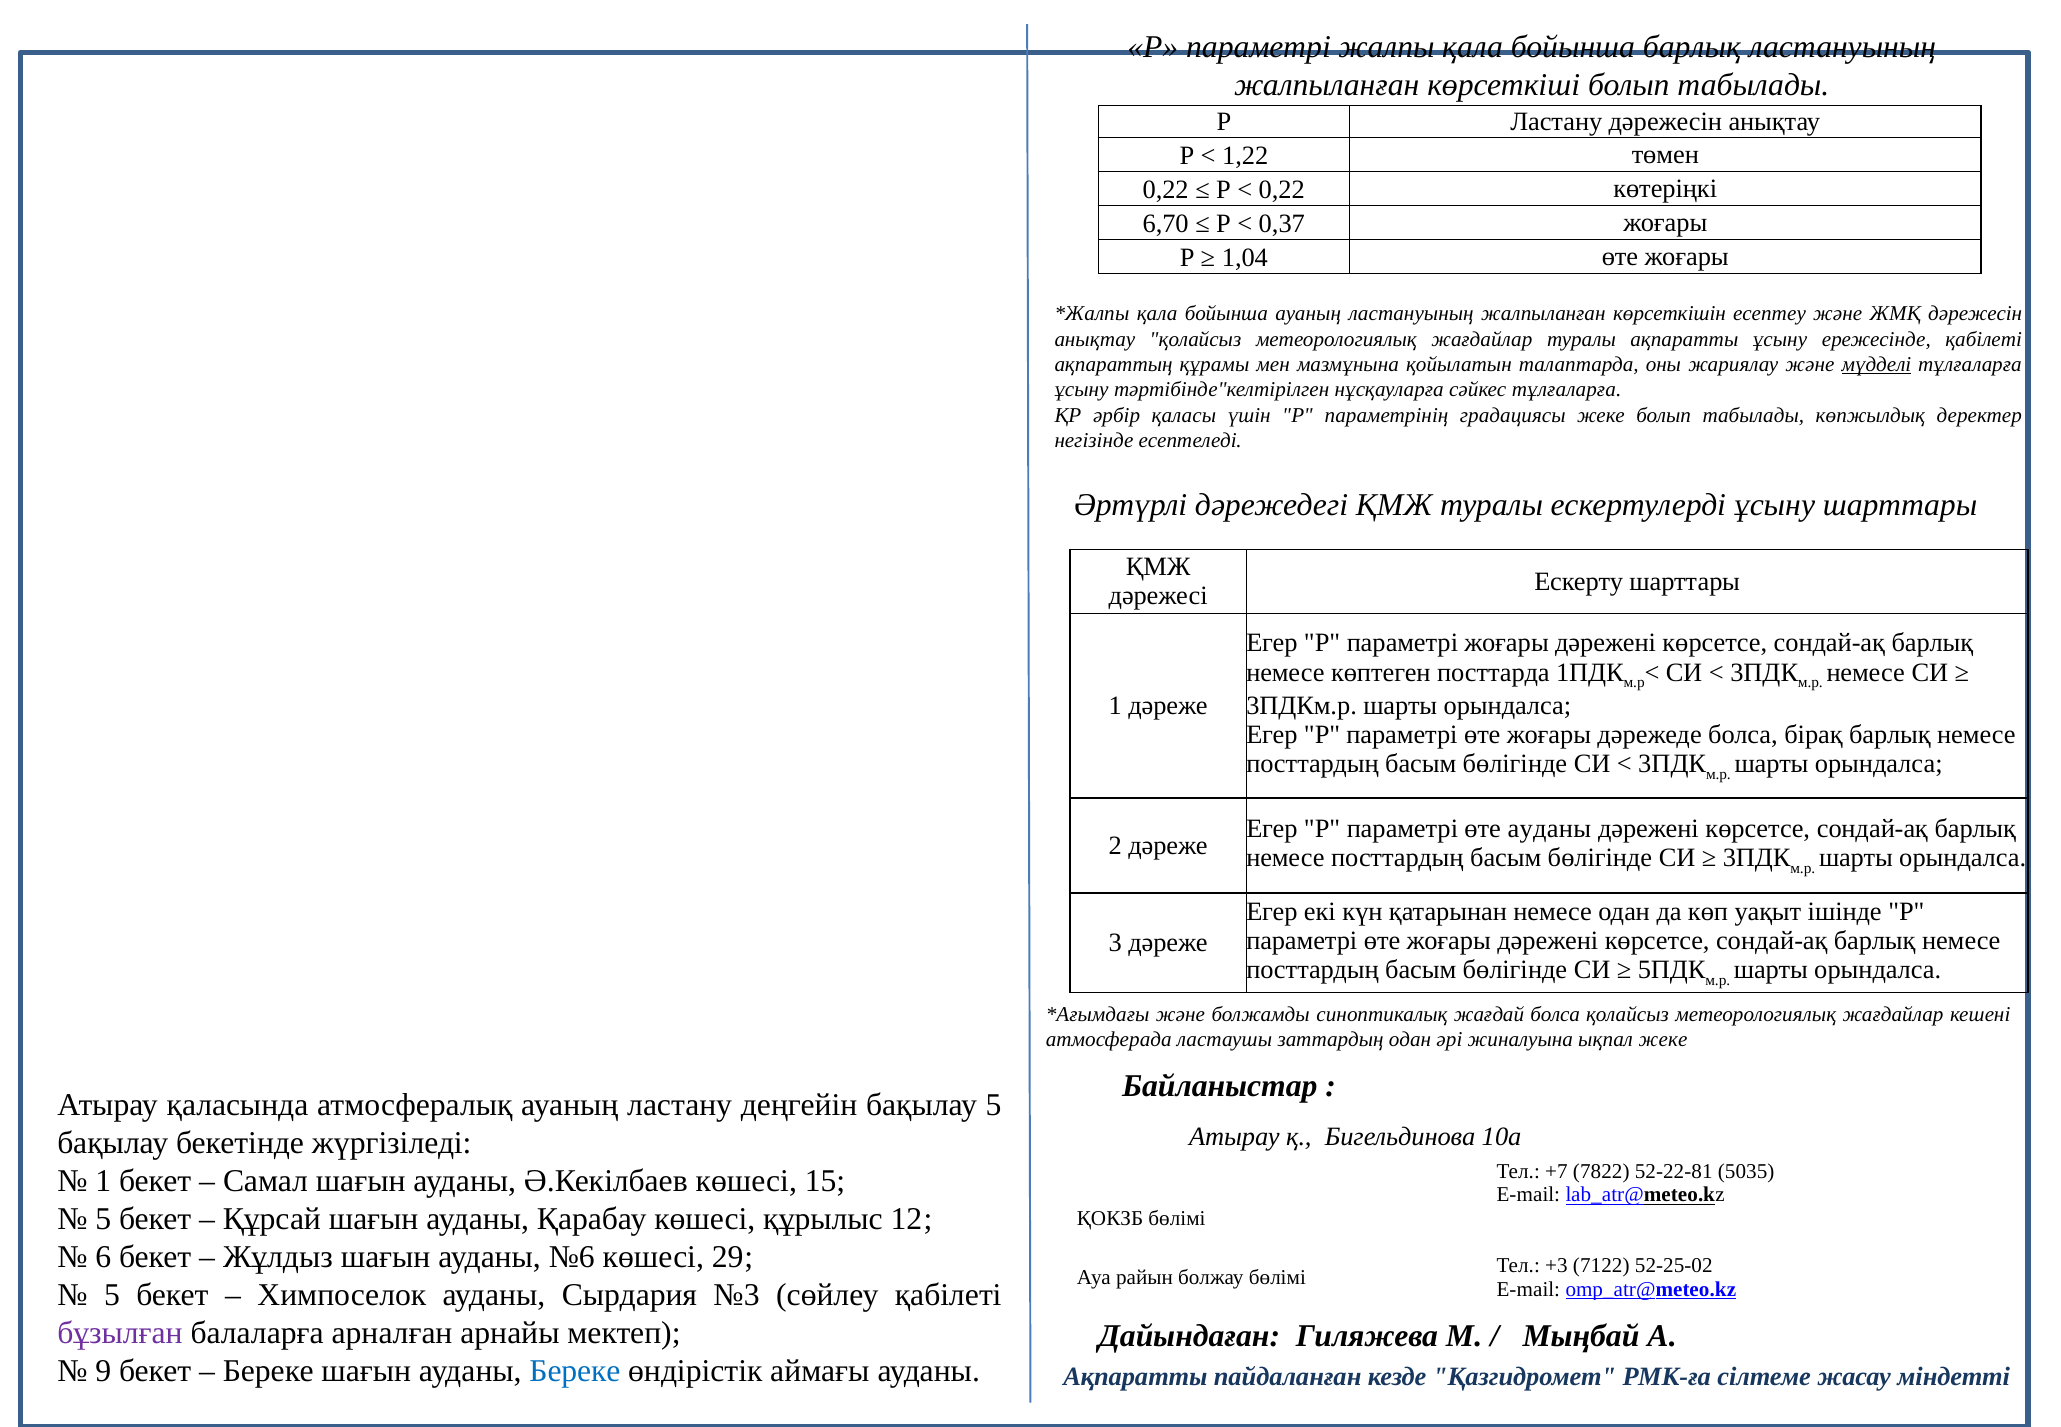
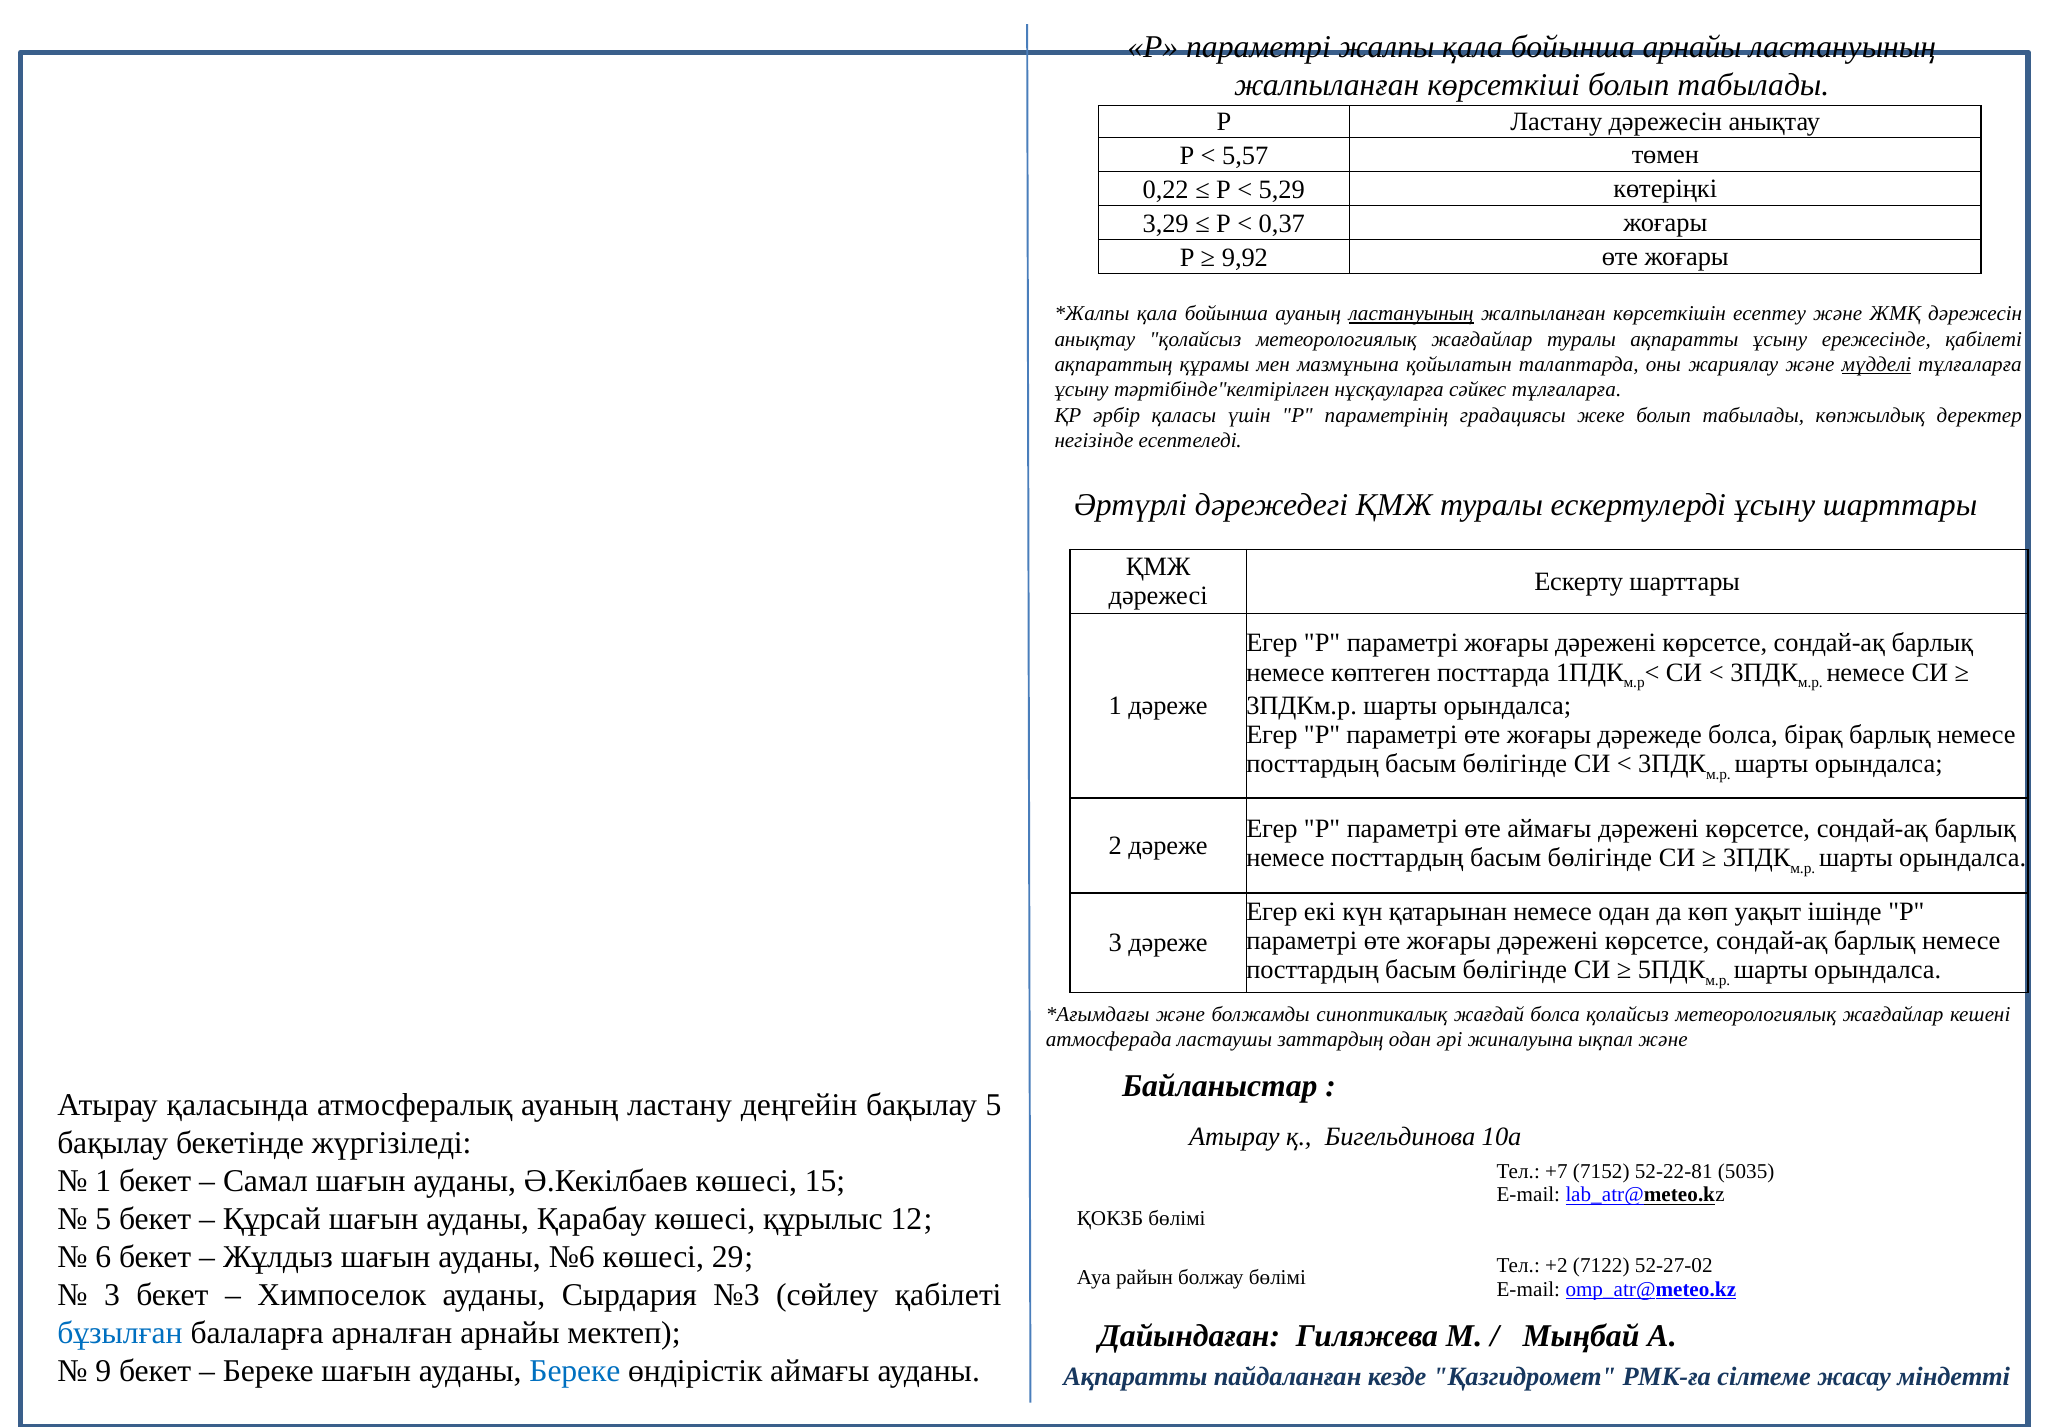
бойынша барлық: барлық -> арнайы
1,22: 1,22 -> 5,57
0,22 at (1282, 190): 0,22 -> 5,29
6,70: 6,70 -> 3,29
1,04: 1,04 -> 9,92
ластануының at (1411, 314) underline: none -> present
өте ауданы: ауданы -> аймағы
ықпал жеке: жеке -> және
7822: 7822 -> 7152
+3: +3 -> +2
52-25-02: 52-25-02 -> 52-27-02
5 at (112, 1295): 5 -> 3
бұзылған colour: purple -> blue
